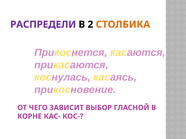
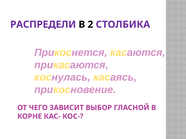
СТОЛБИКА colour: orange -> purple
